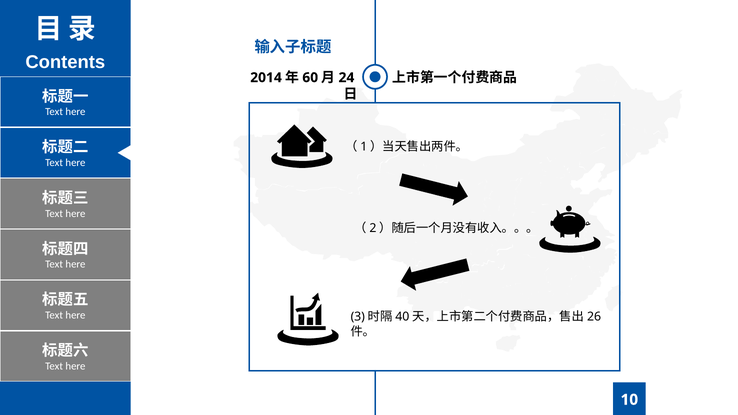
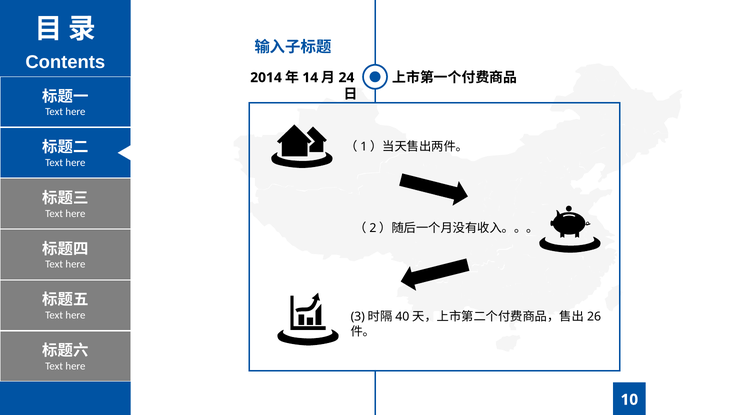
60: 60 -> 14
